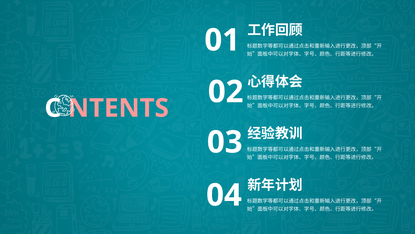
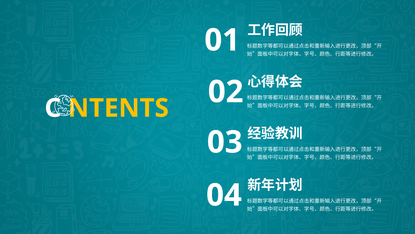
NTENTS colour: pink -> yellow
